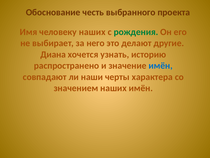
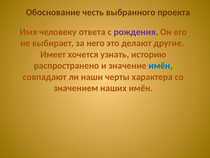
человеку наших: наших -> ответа
рождения colour: green -> purple
Диана: Диана -> Имеет
